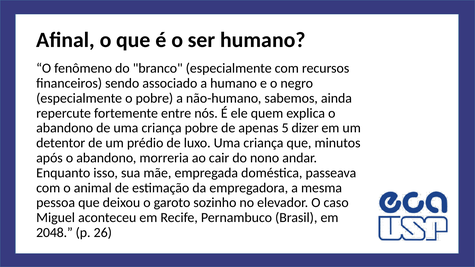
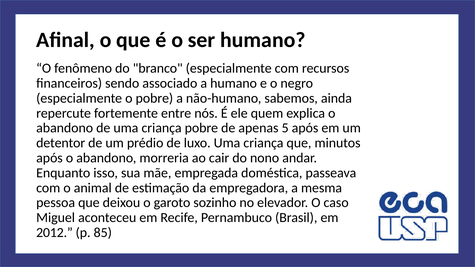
5 dizer: dizer -> após
2048: 2048 -> 2012
26: 26 -> 85
